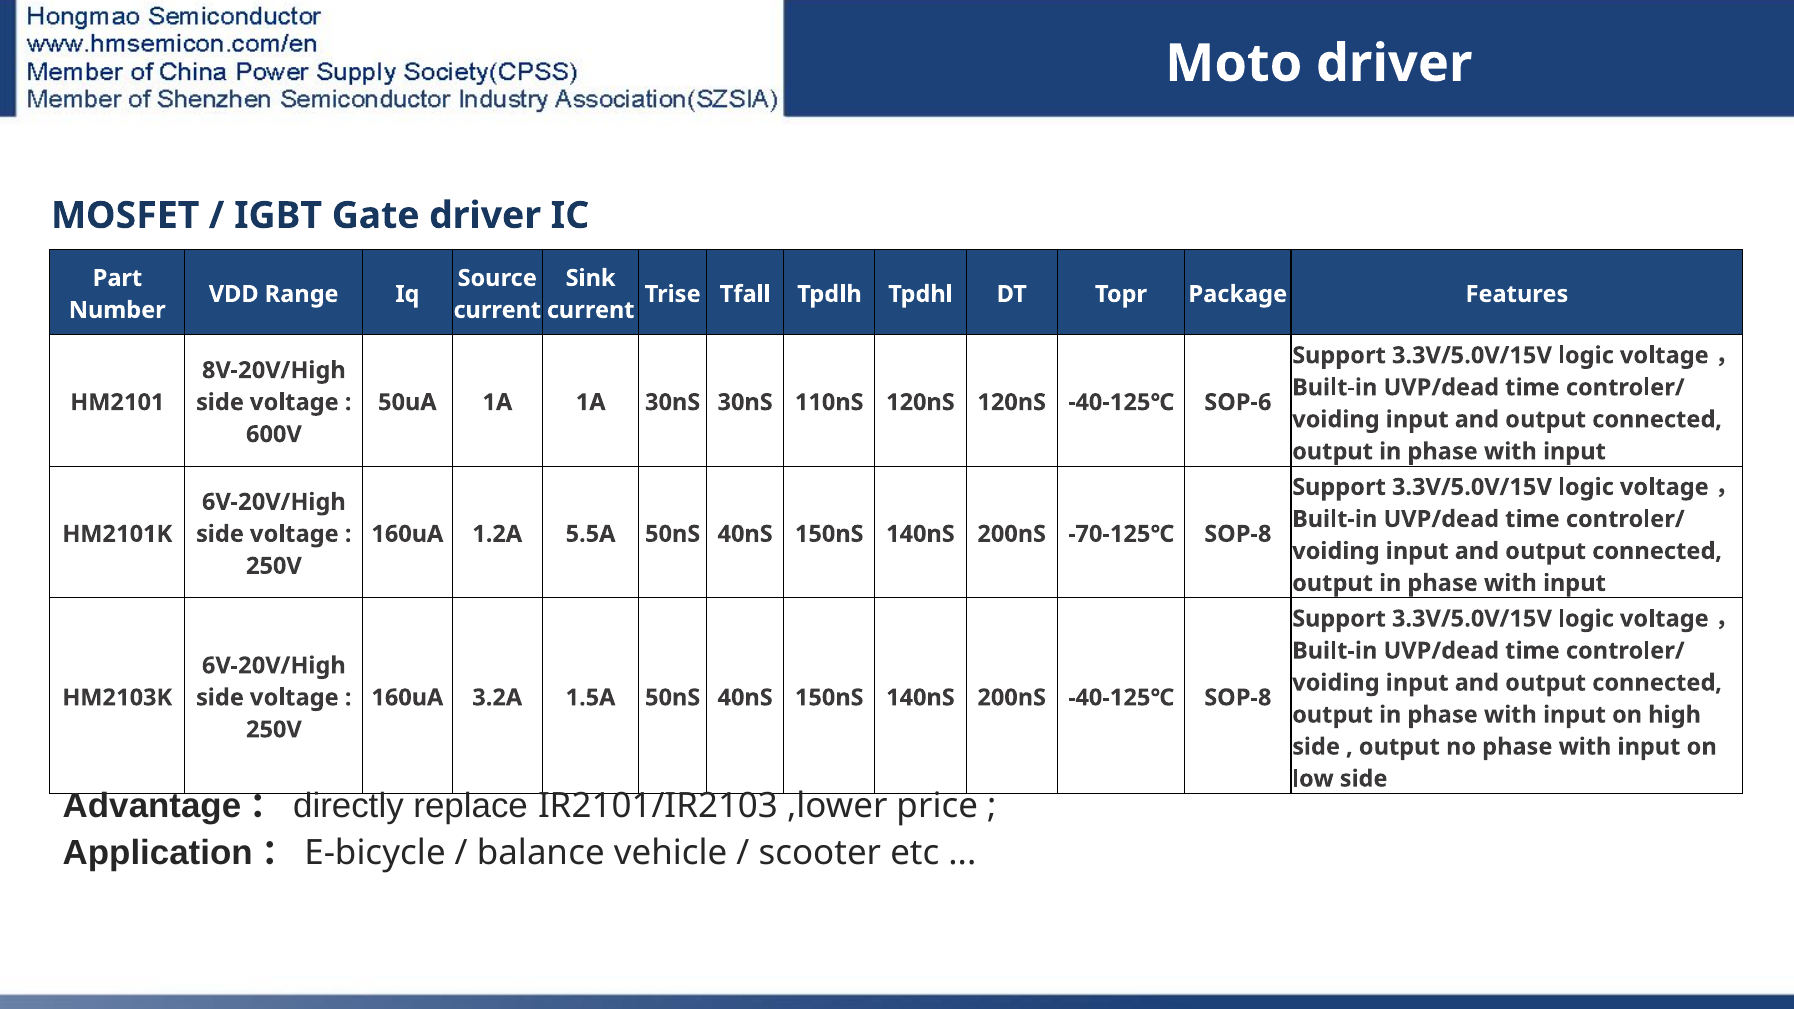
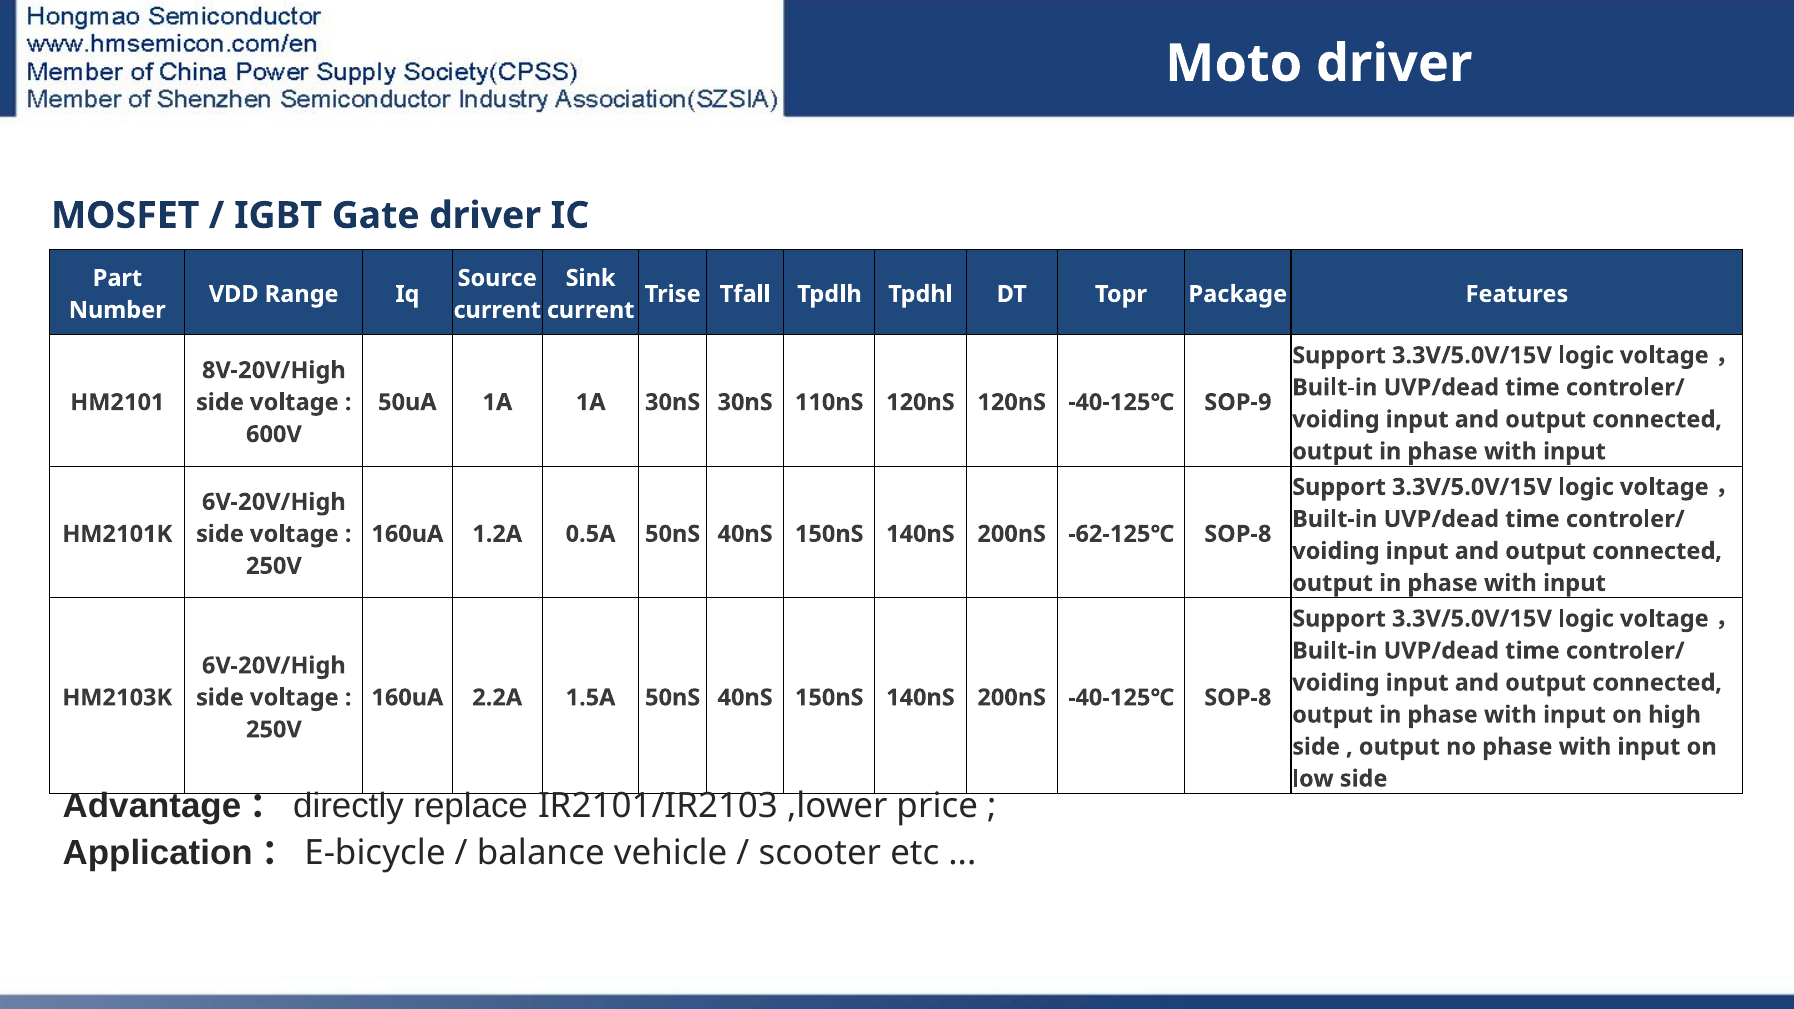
SOP-6: SOP-6 -> SOP-9
5.5A: 5.5A -> 0.5A
-70-125℃: -70-125℃ -> -62-125℃
3.2A: 3.2A -> 2.2A
